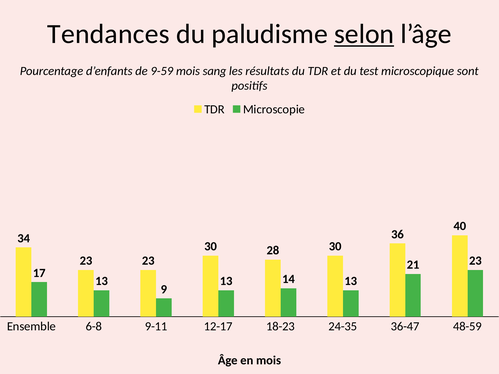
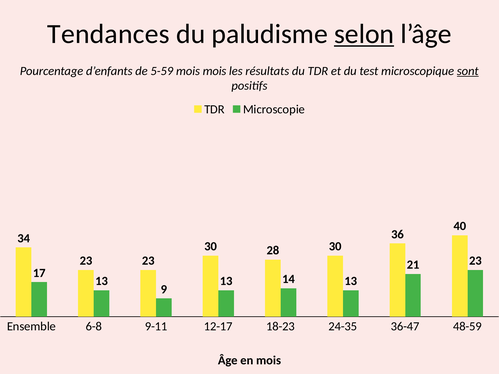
9-59: 9-59 -> 5-59
mois sang: sang -> mois
sont underline: none -> present
